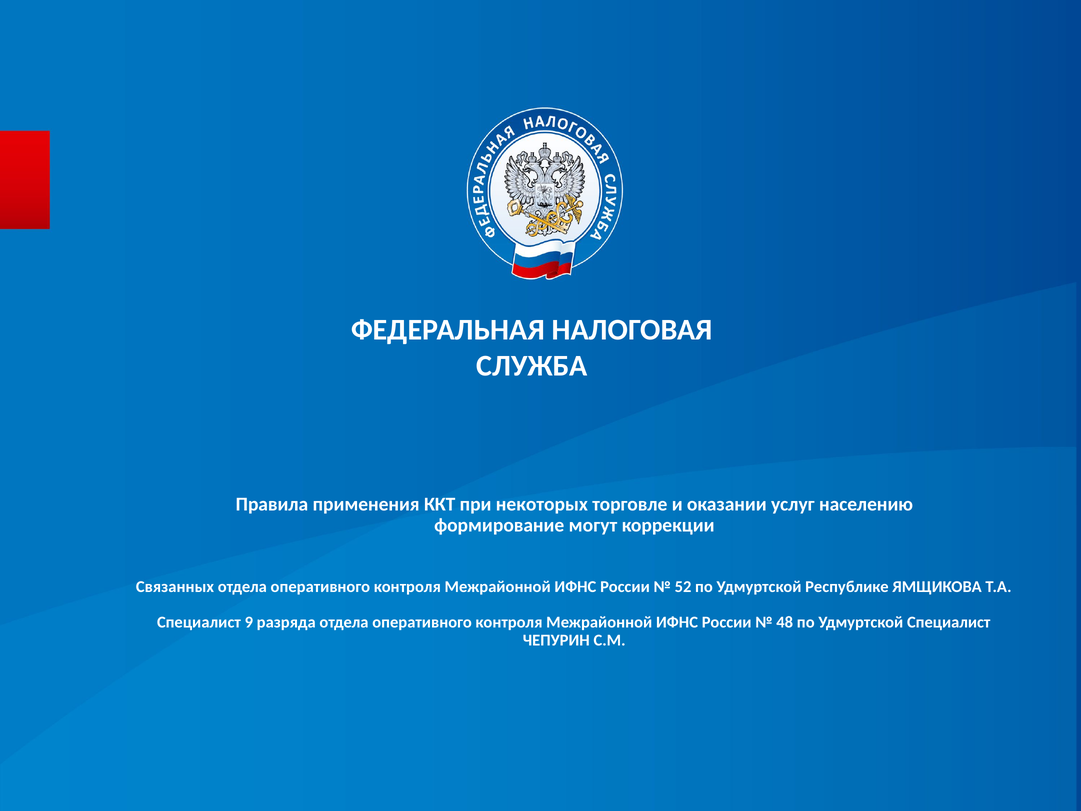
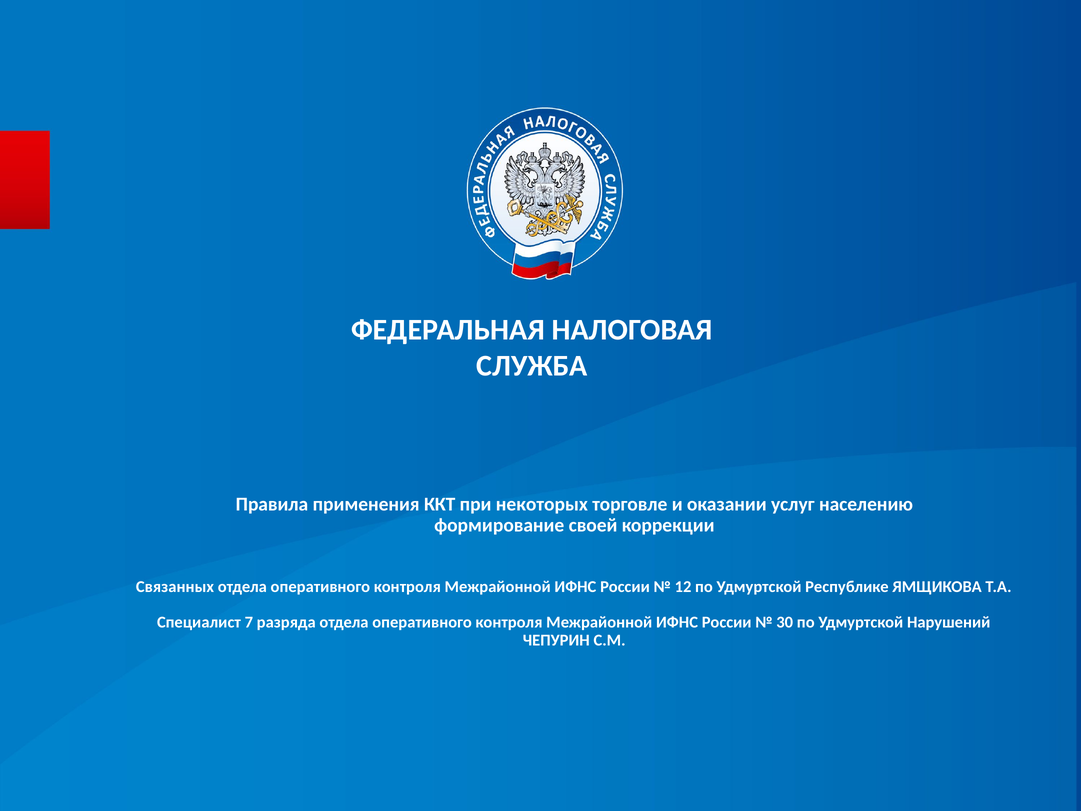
могут: могут -> своей
52: 52 -> 12
9: 9 -> 7
48: 48 -> 30
Удмуртской Специалист: Специалист -> Нарушений
